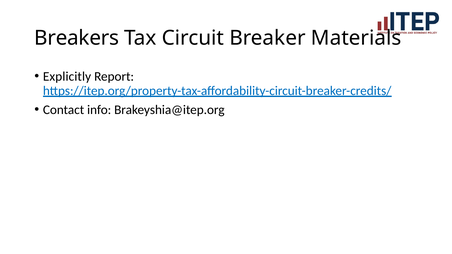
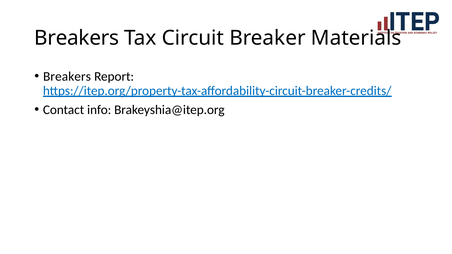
Explicitly at (67, 76): Explicitly -> Breakers
